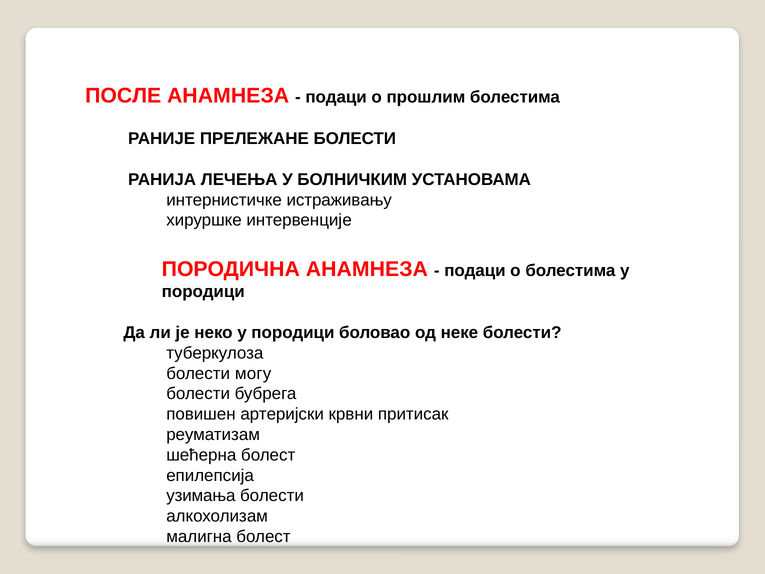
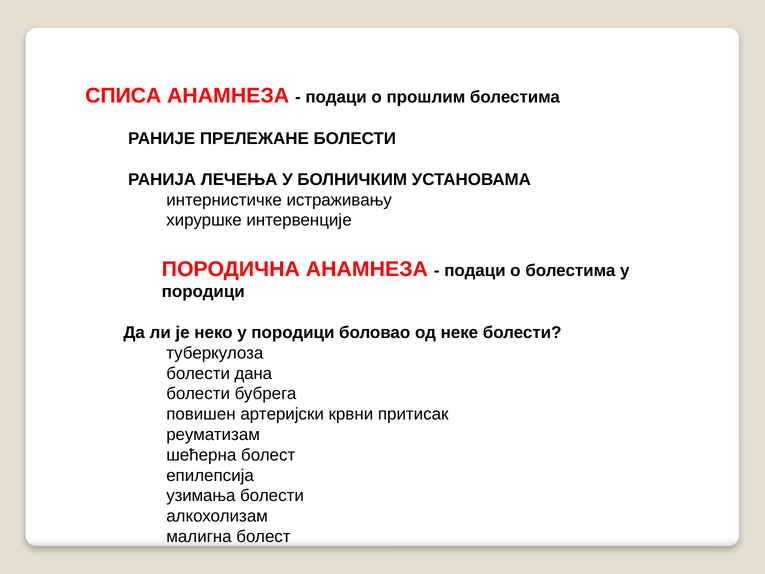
ПОСЛЕ: ПОСЛЕ -> СПИСА
могу: могу -> дана
